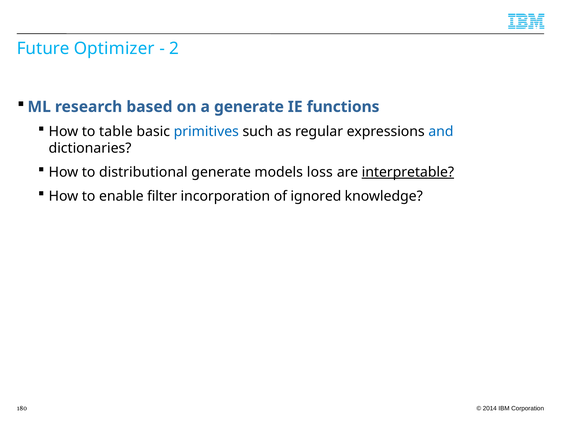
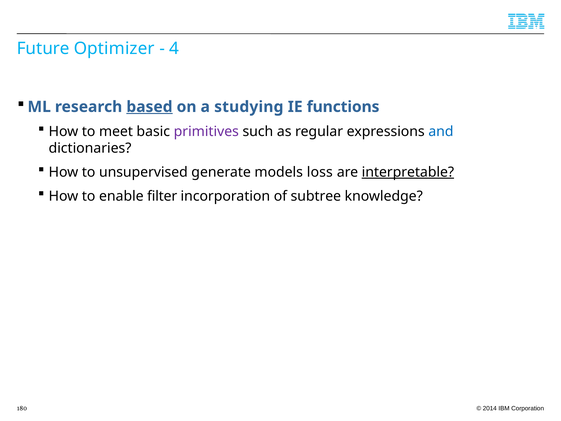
2: 2 -> 4
based underline: none -> present
a generate: generate -> studying
table: table -> meet
primitives colour: blue -> purple
distributional: distributional -> unsupervised
ignored: ignored -> subtree
